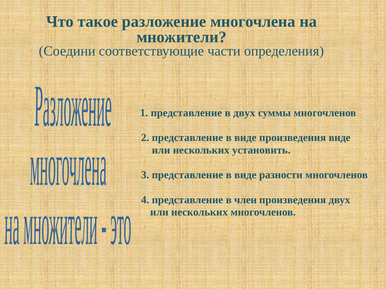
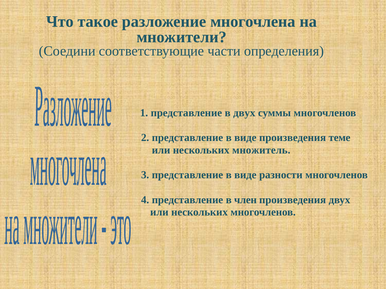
произведения виде: виде -> теме
установить: установить -> множитель
